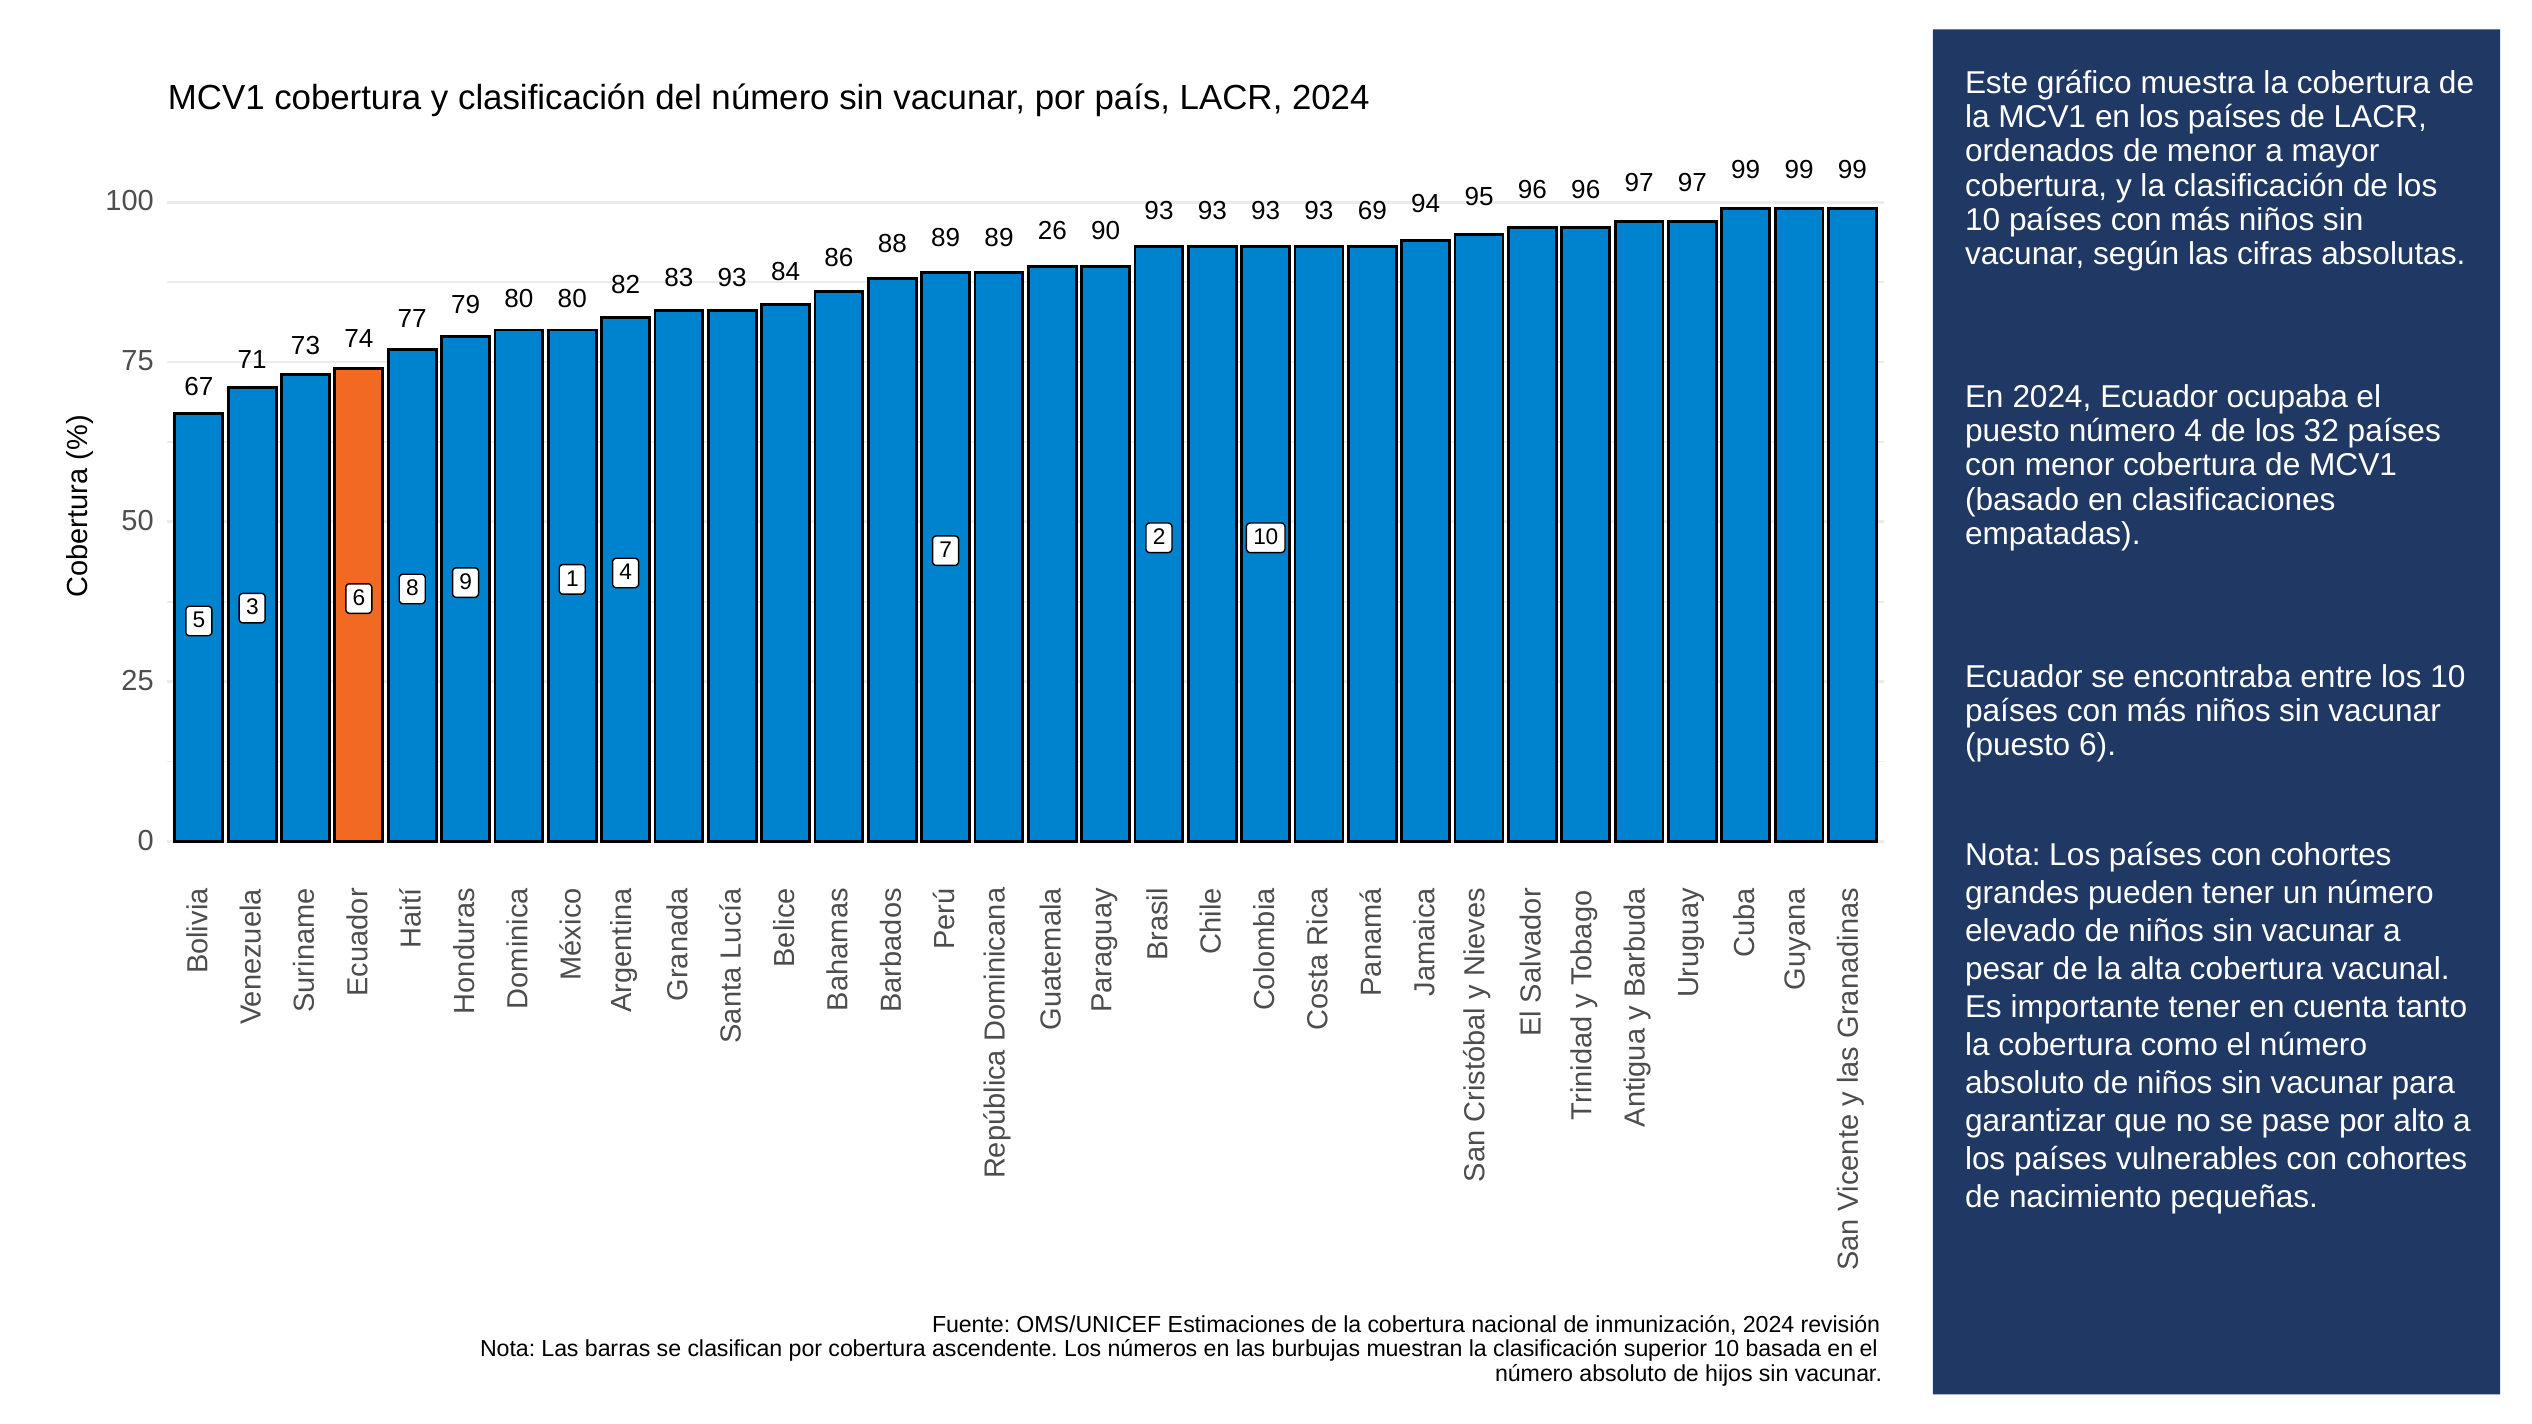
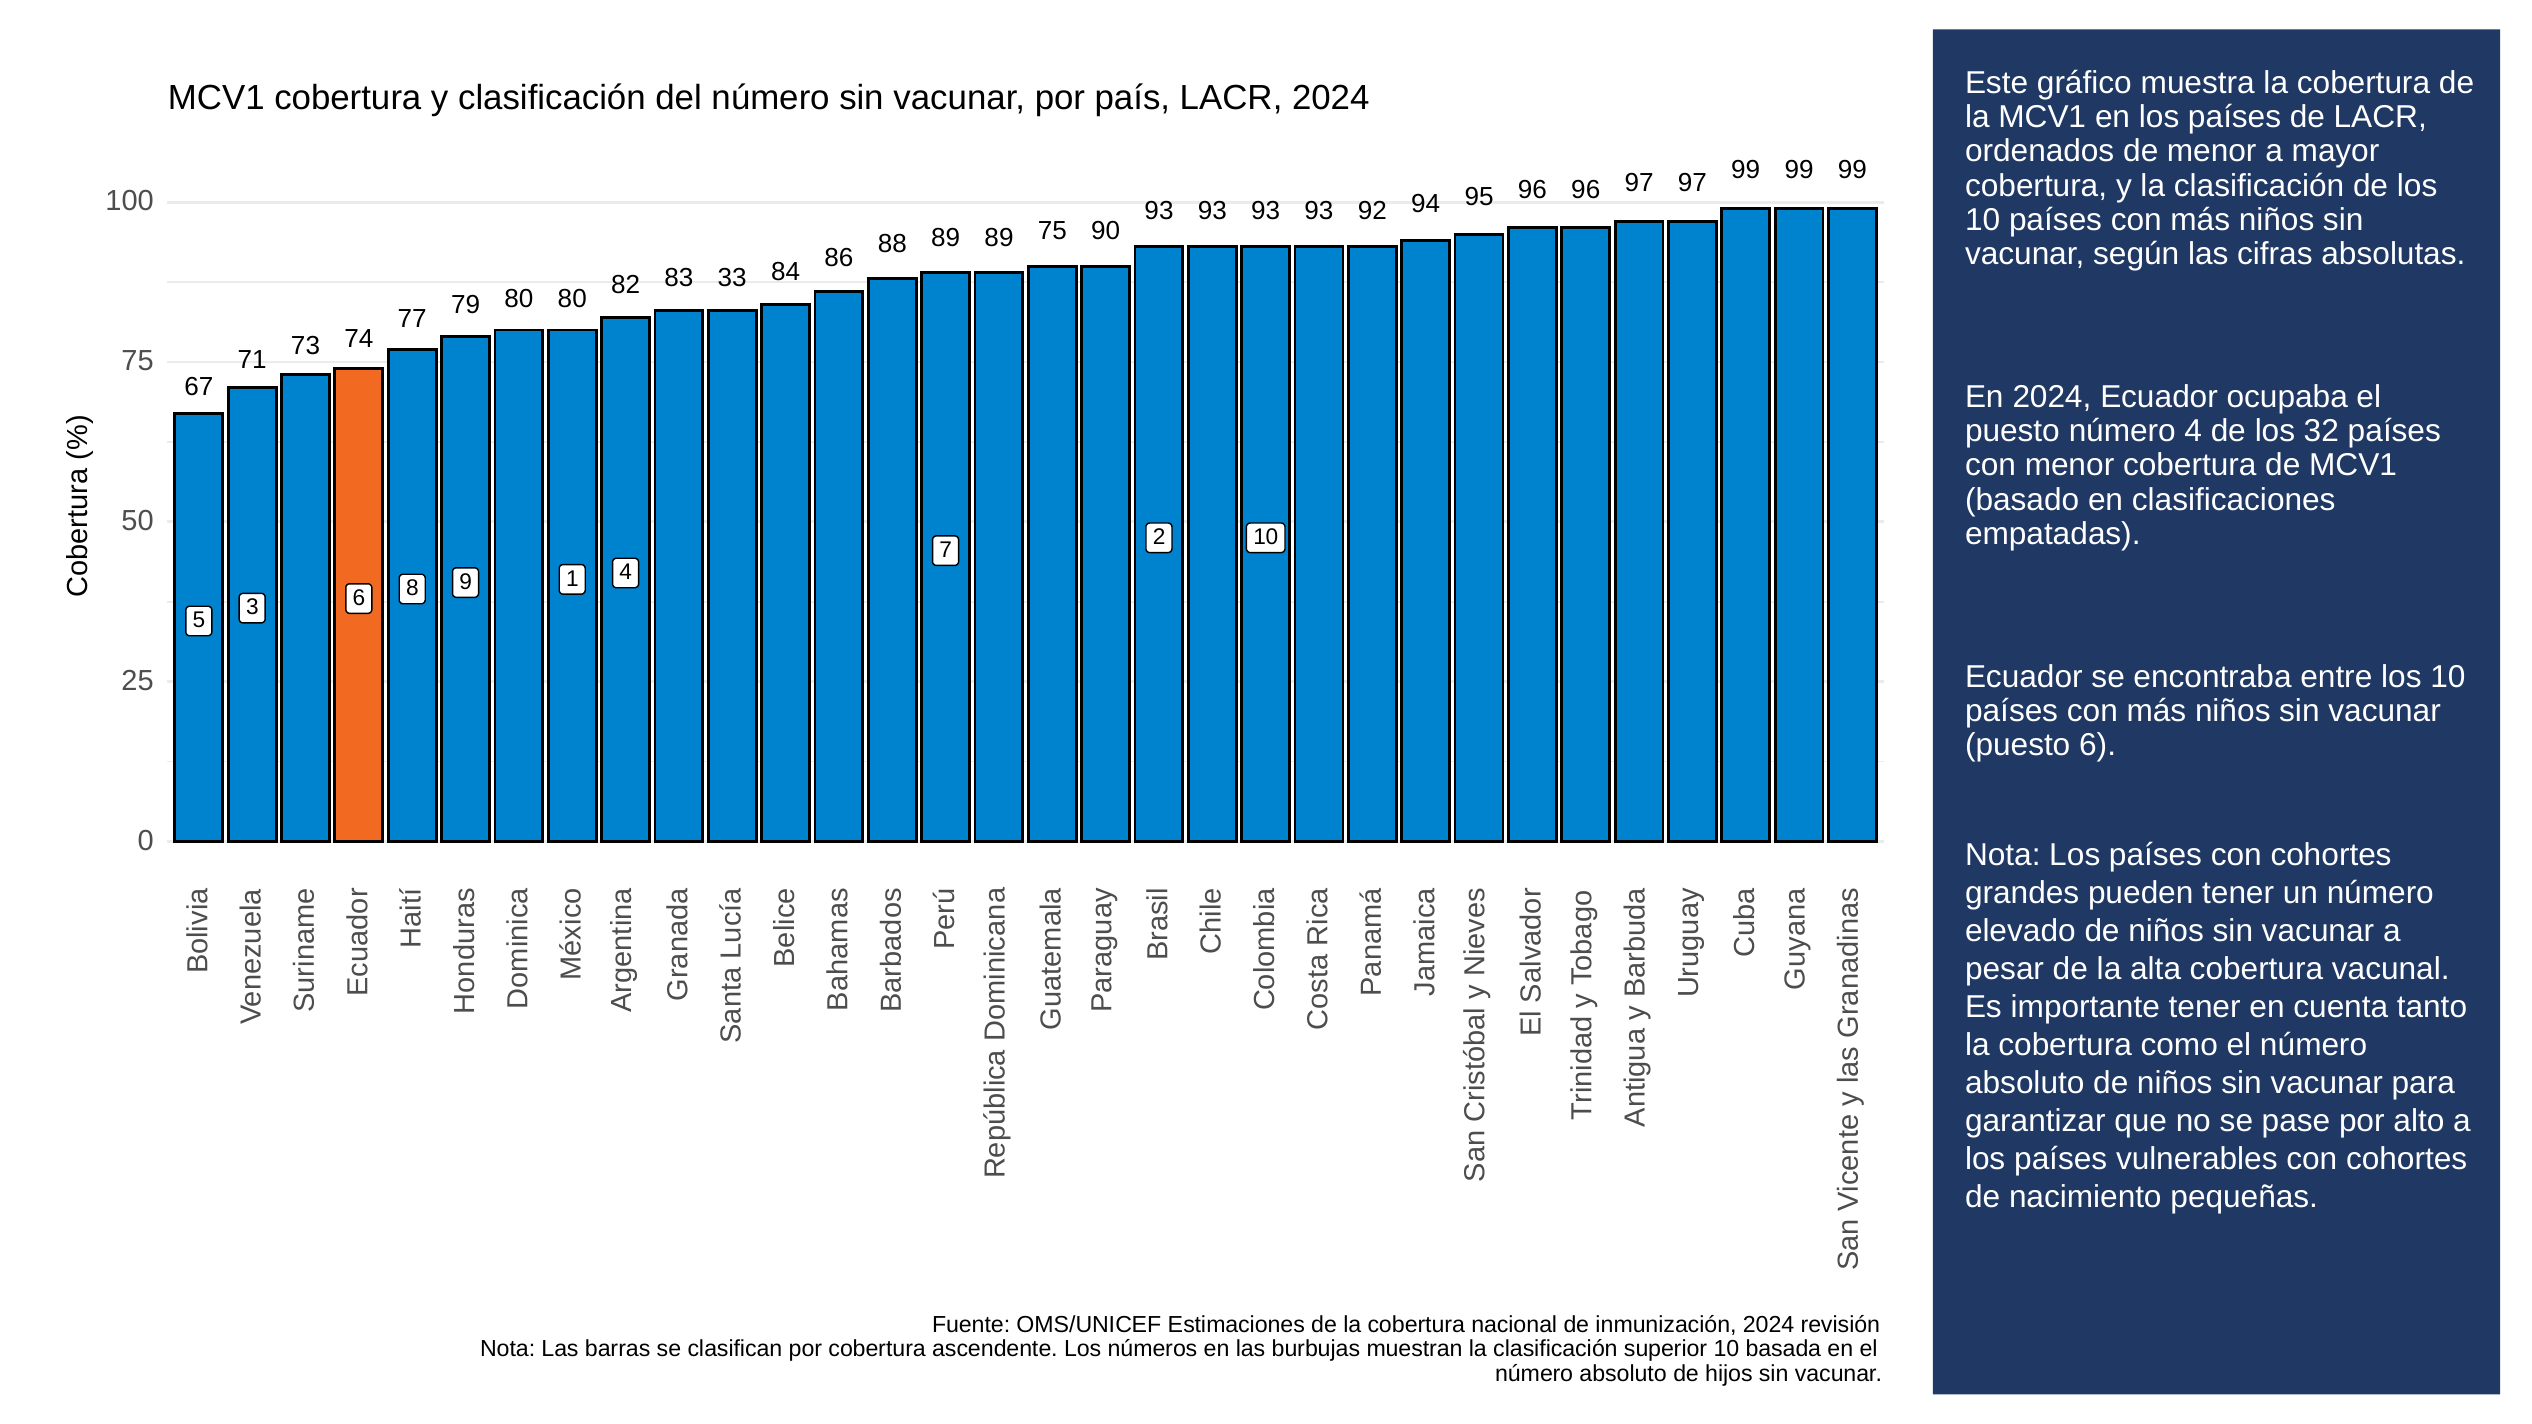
69: 69 -> 92
89 26: 26 -> 75
82 93: 93 -> 33
